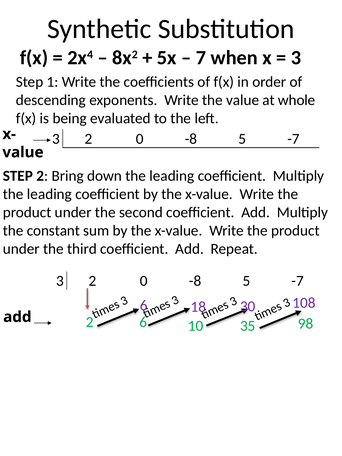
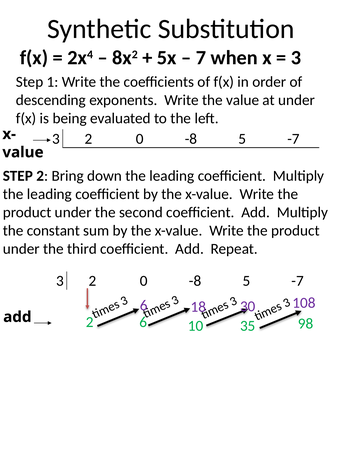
at whole: whole -> under
